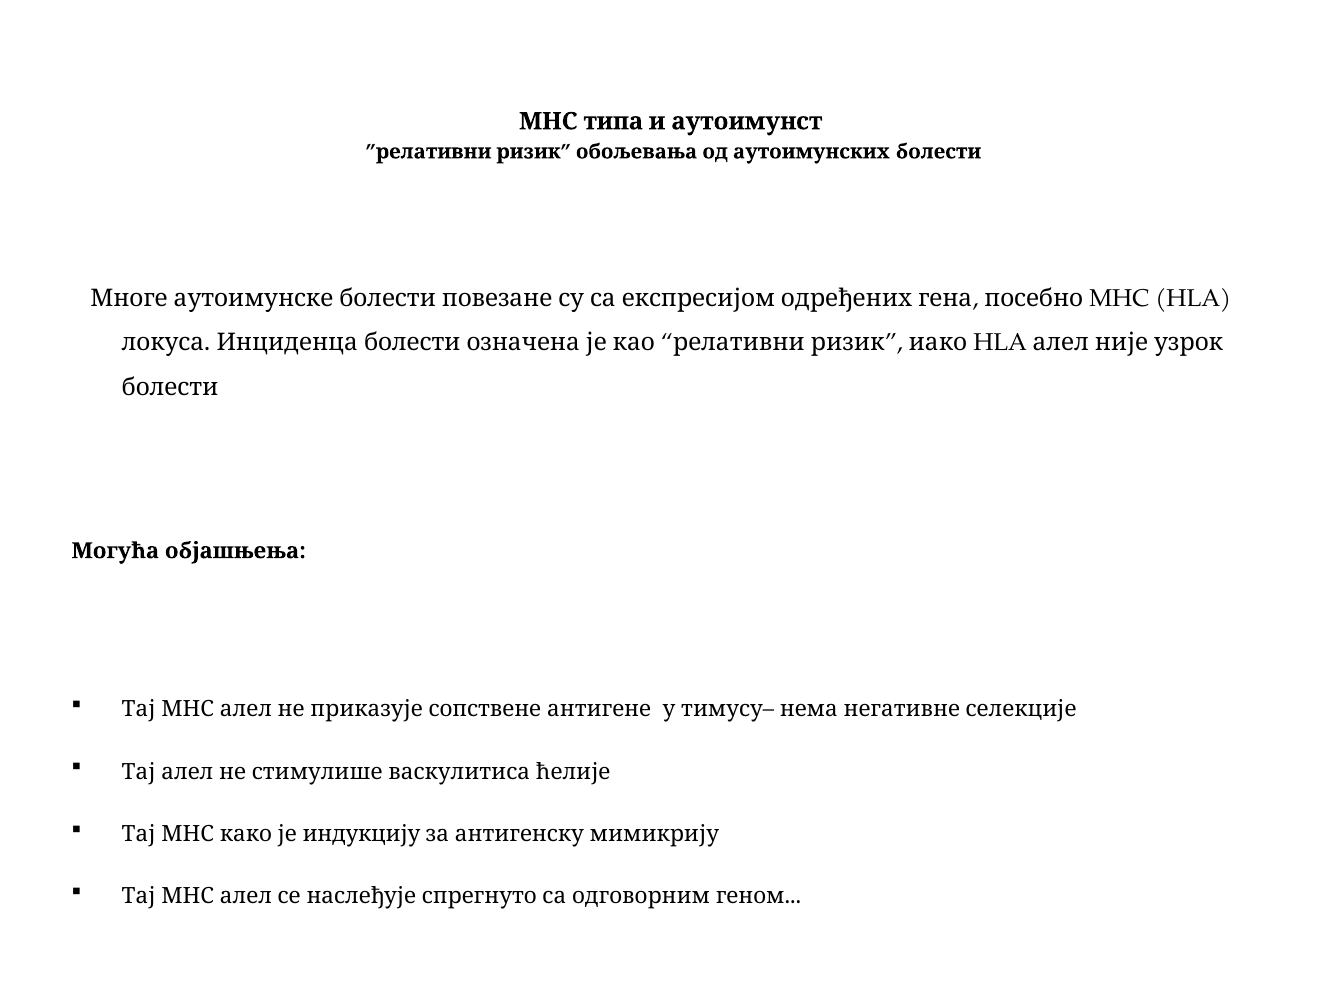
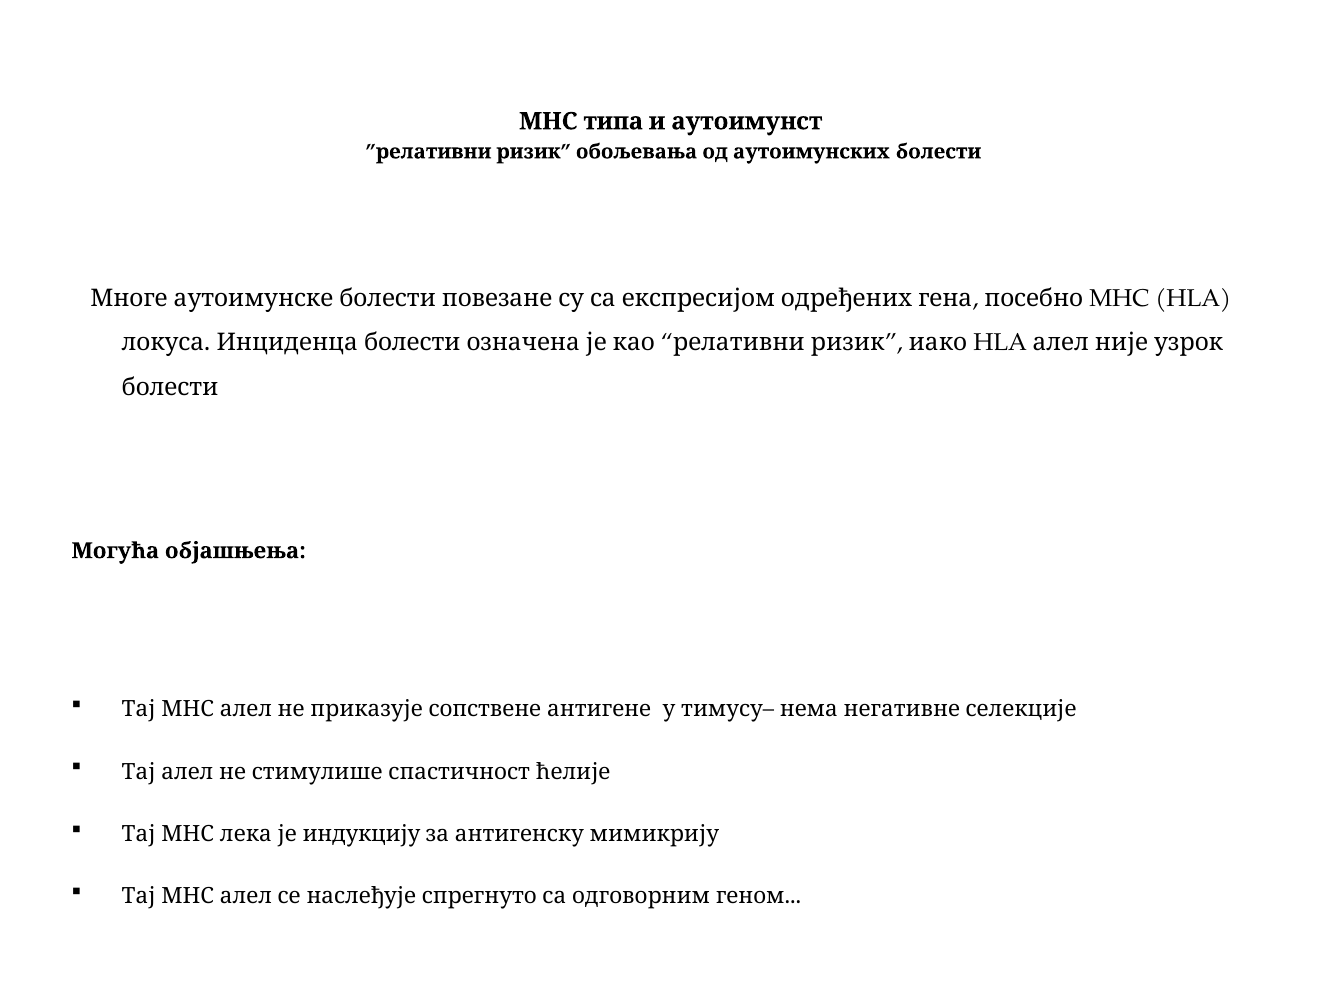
васкулитиса: васкулитиса -> спастичност
како: како -> лека
